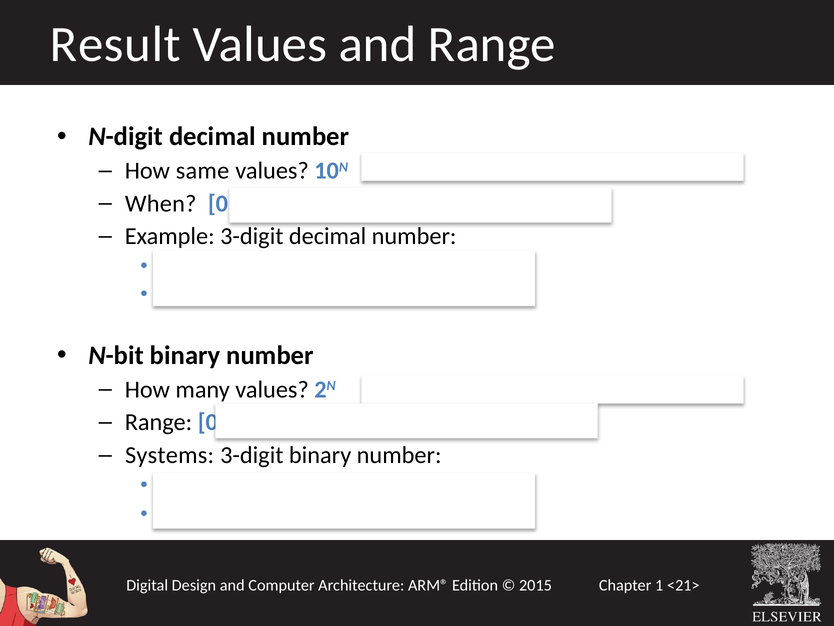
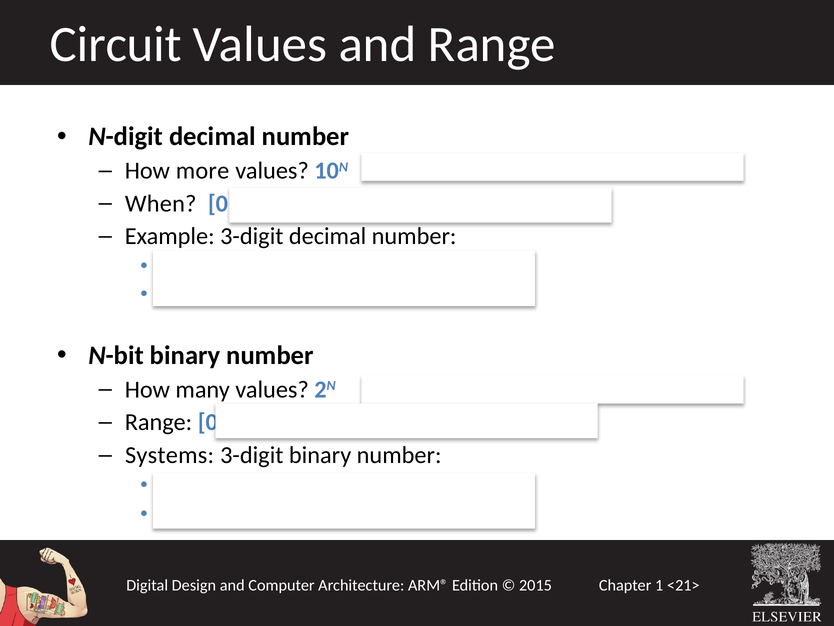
Result: Result -> Circuit
same: same -> more
